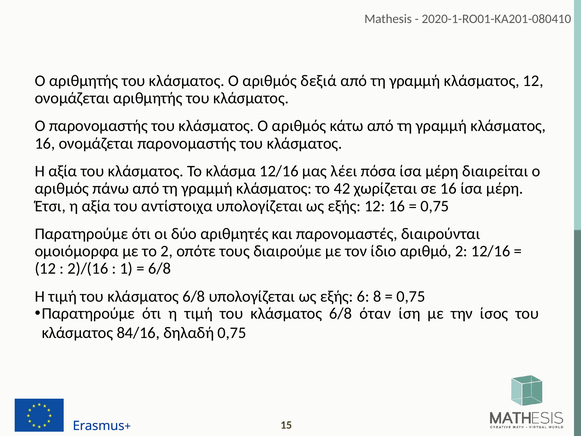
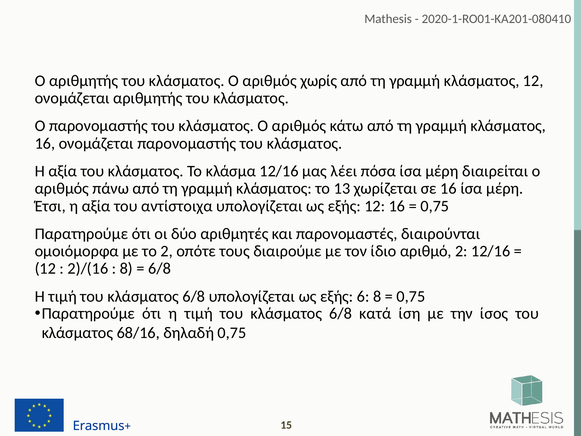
δεξιά: δεξιά -> χωρίς
42: 42 -> 13
1 at (126, 268): 1 -> 8
όταν: όταν -> κατά
84/16: 84/16 -> 68/16
